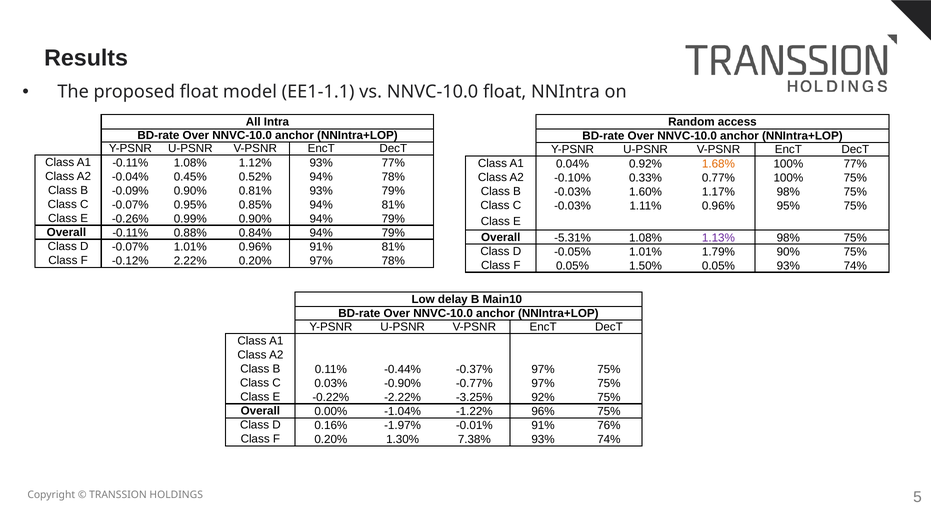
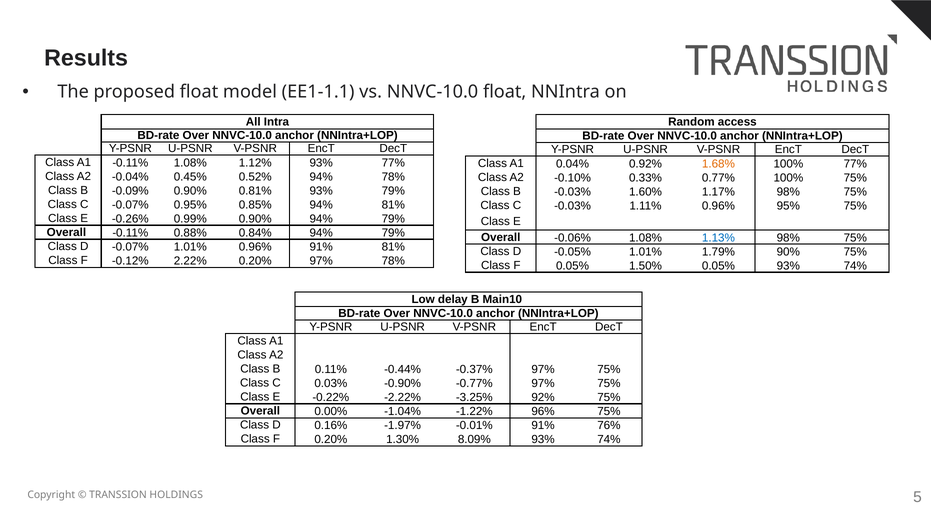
-5.31%: -5.31% -> -0.06%
1.13% colour: purple -> blue
7.38%: 7.38% -> 8.09%
